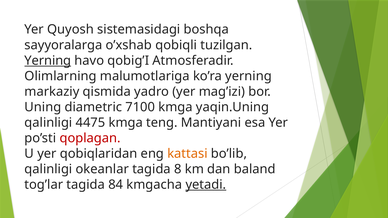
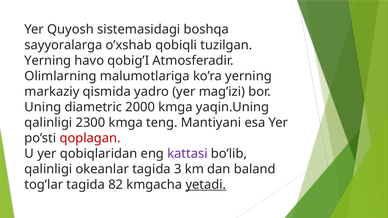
Yerning at (48, 61) underline: present -> none
7100: 7100 -> 2000
4475: 4475 -> 2300
kattasi colour: orange -> purple
8: 8 -> 3
84: 84 -> 82
